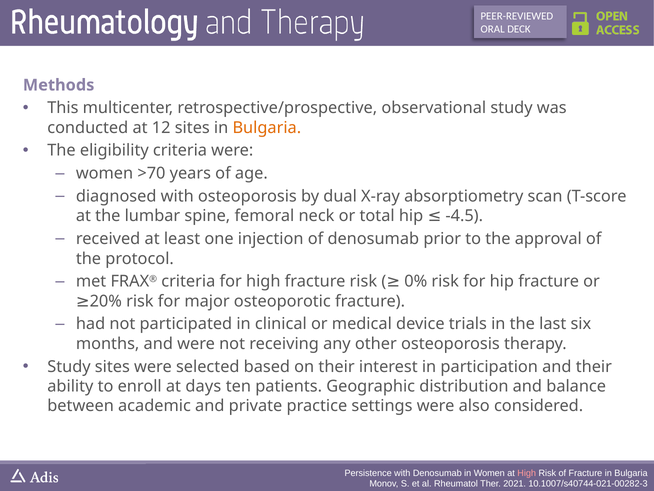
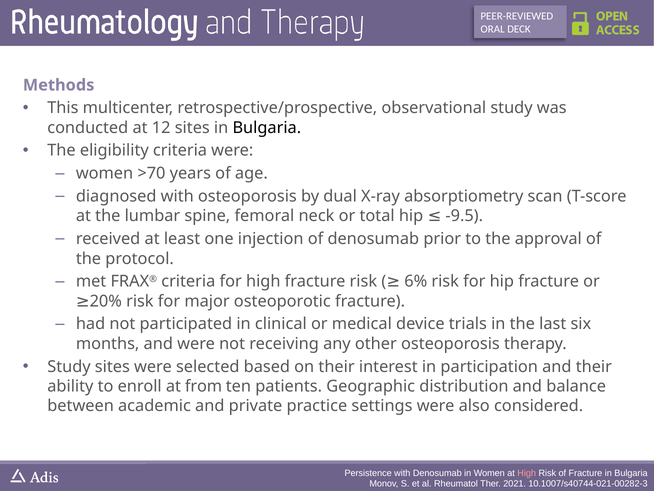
Bulgaria at (267, 128) colour: orange -> black
-4.5: -4.5 -> -9.5
0%: 0% -> 6%
days: days -> from
